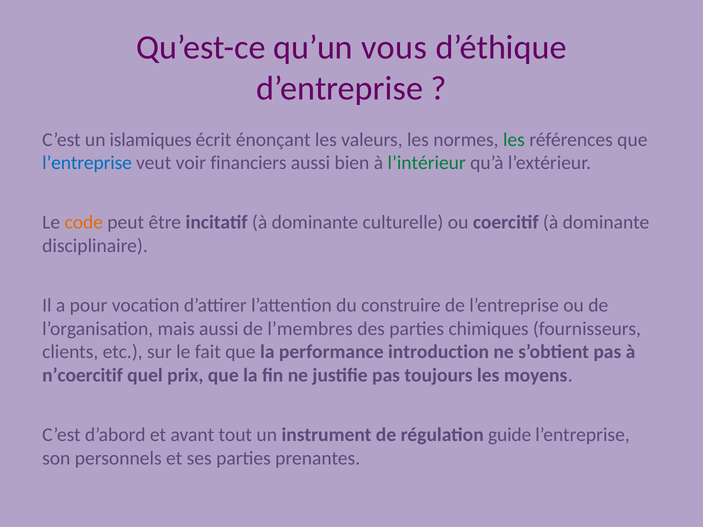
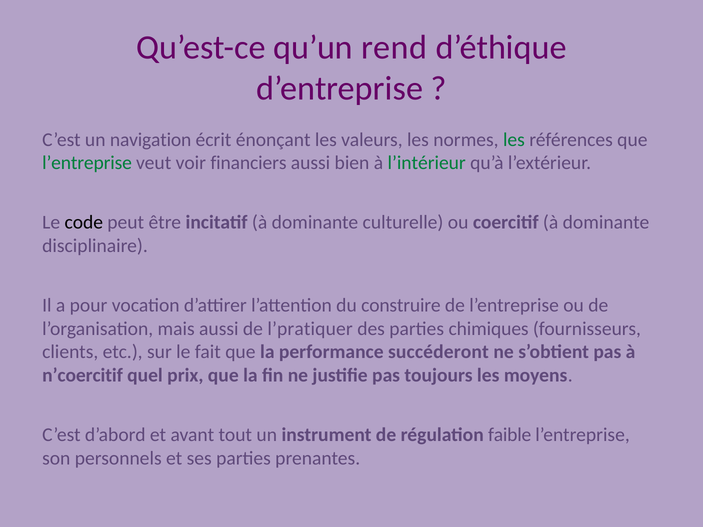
vous: vous -> rend
islamiques: islamiques -> navigation
l’entreprise at (87, 163) colour: blue -> green
code colour: orange -> black
l’membres: l’membres -> l’pratiquer
introduction: introduction -> succéderont
guide: guide -> faible
